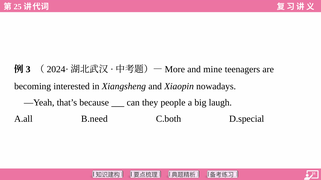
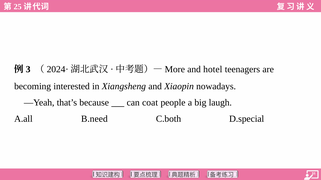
mine: mine -> hotel
they: they -> coat
